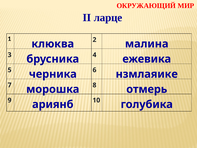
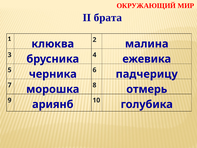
ларце: ларце -> брата
нзмлаяике: нзмлаяике -> падчерицу
